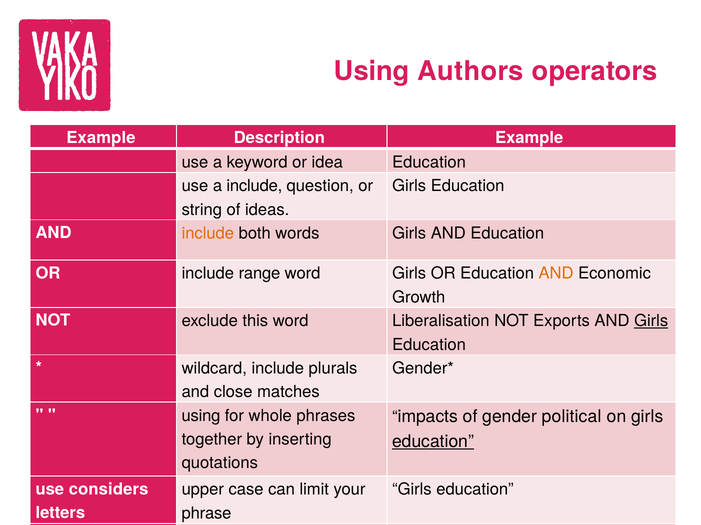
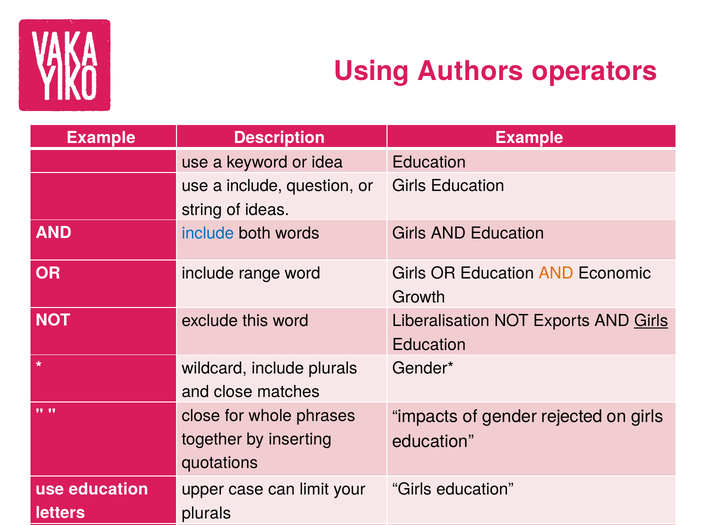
include at (208, 234) colour: orange -> blue
using at (201, 416): using -> close
political: political -> rejected
education at (433, 442) underline: present -> none
use considers: considers -> education
phrase at (207, 514): phrase -> plurals
